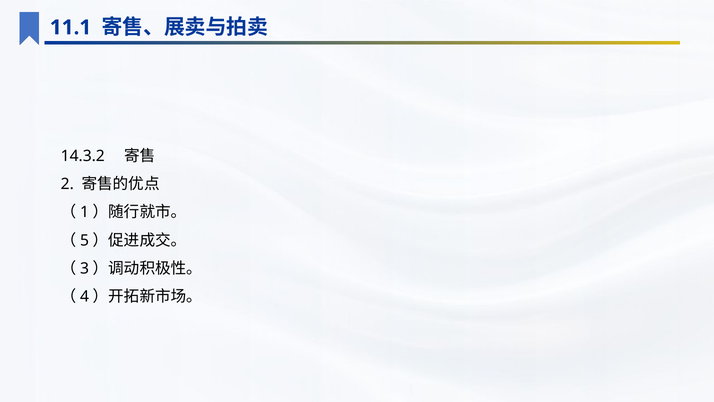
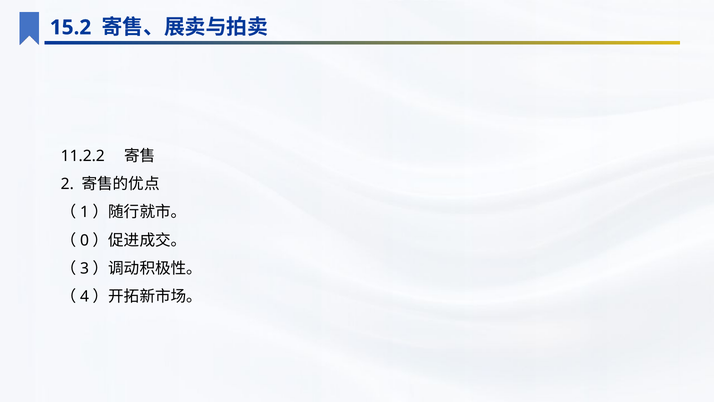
11.1: 11.1 -> 15.2
14.3.2: 14.3.2 -> 11.2.2
5: 5 -> 0
